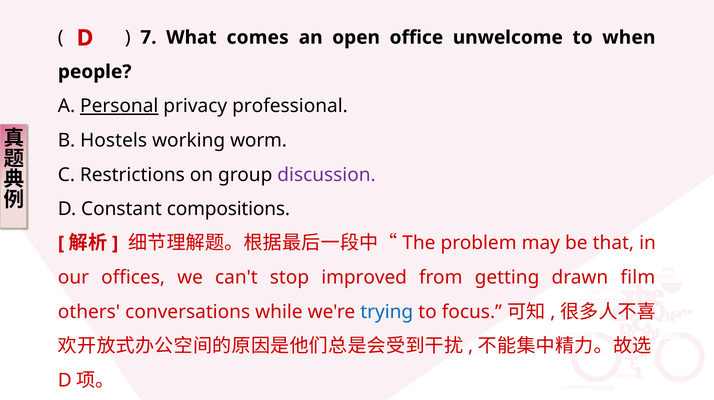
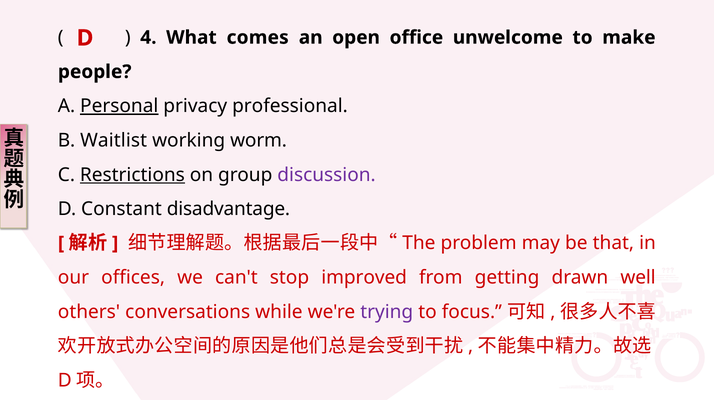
7: 7 -> 4
when: when -> make
Hostels: Hostels -> Waitlist
Restrictions underline: none -> present
compositions: compositions -> disadvantage
film: film -> well
trying colour: blue -> purple
